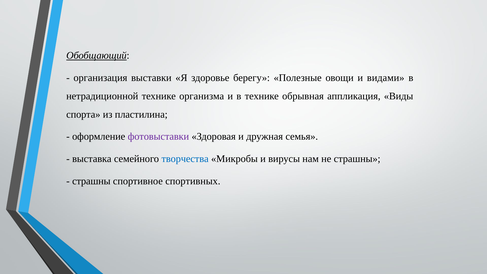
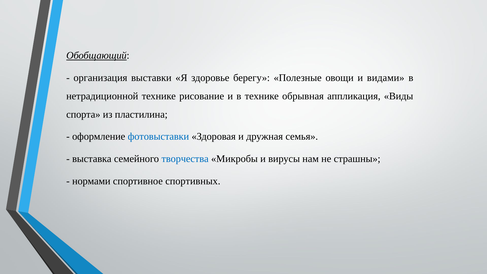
организма: организма -> рисование
фотовыставки colour: purple -> blue
страшны at (91, 181): страшны -> нормами
